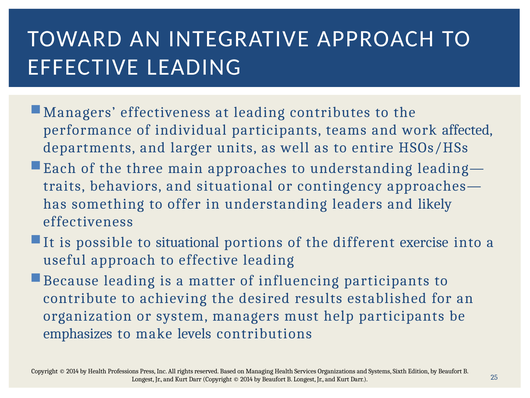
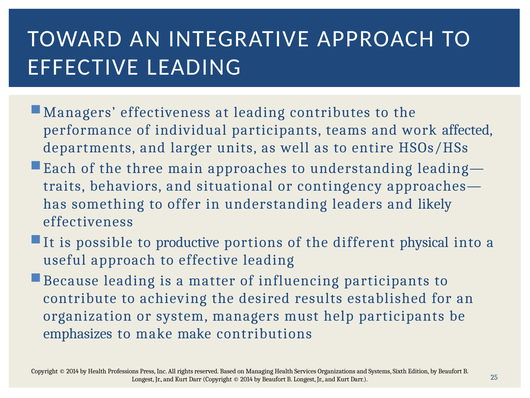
to situational: situational -> productive
exercise: exercise -> physical
make levels: levels -> make
